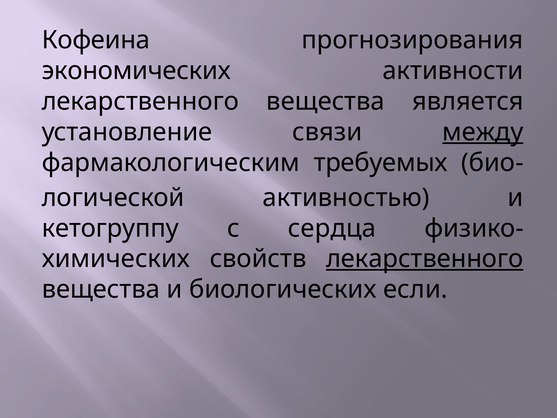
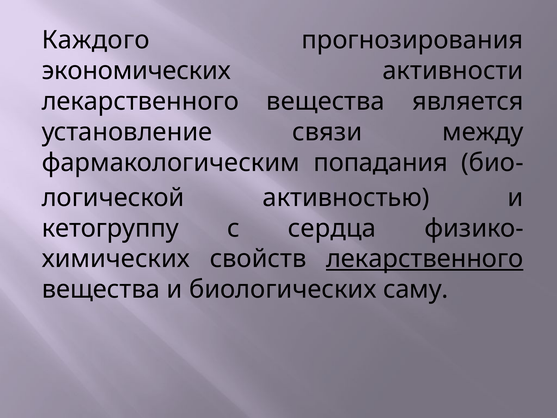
Кофеина: Кофеина -> Каждого
между underline: present -> none
требуемых: требуемых -> попадания
если: если -> саму
